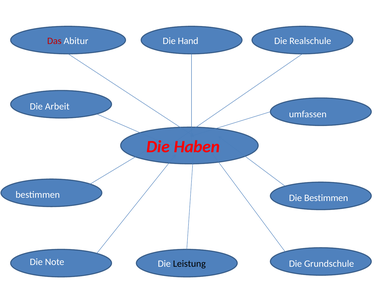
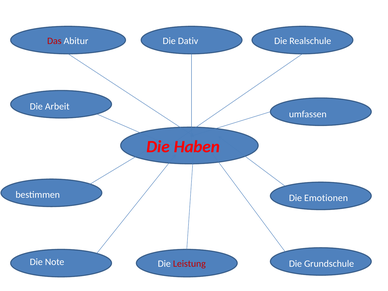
Hand: Hand -> Dativ
Die Bestimmen: Bestimmen -> Emotionen
Leistung colour: black -> red
